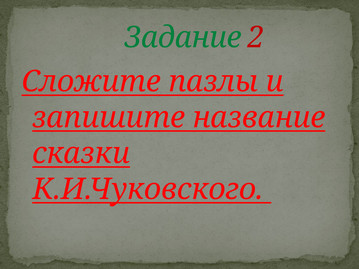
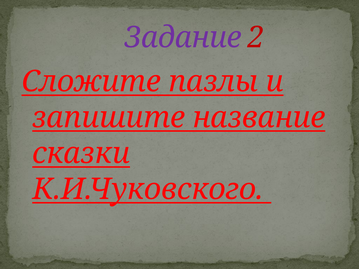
Задание colour: green -> purple
